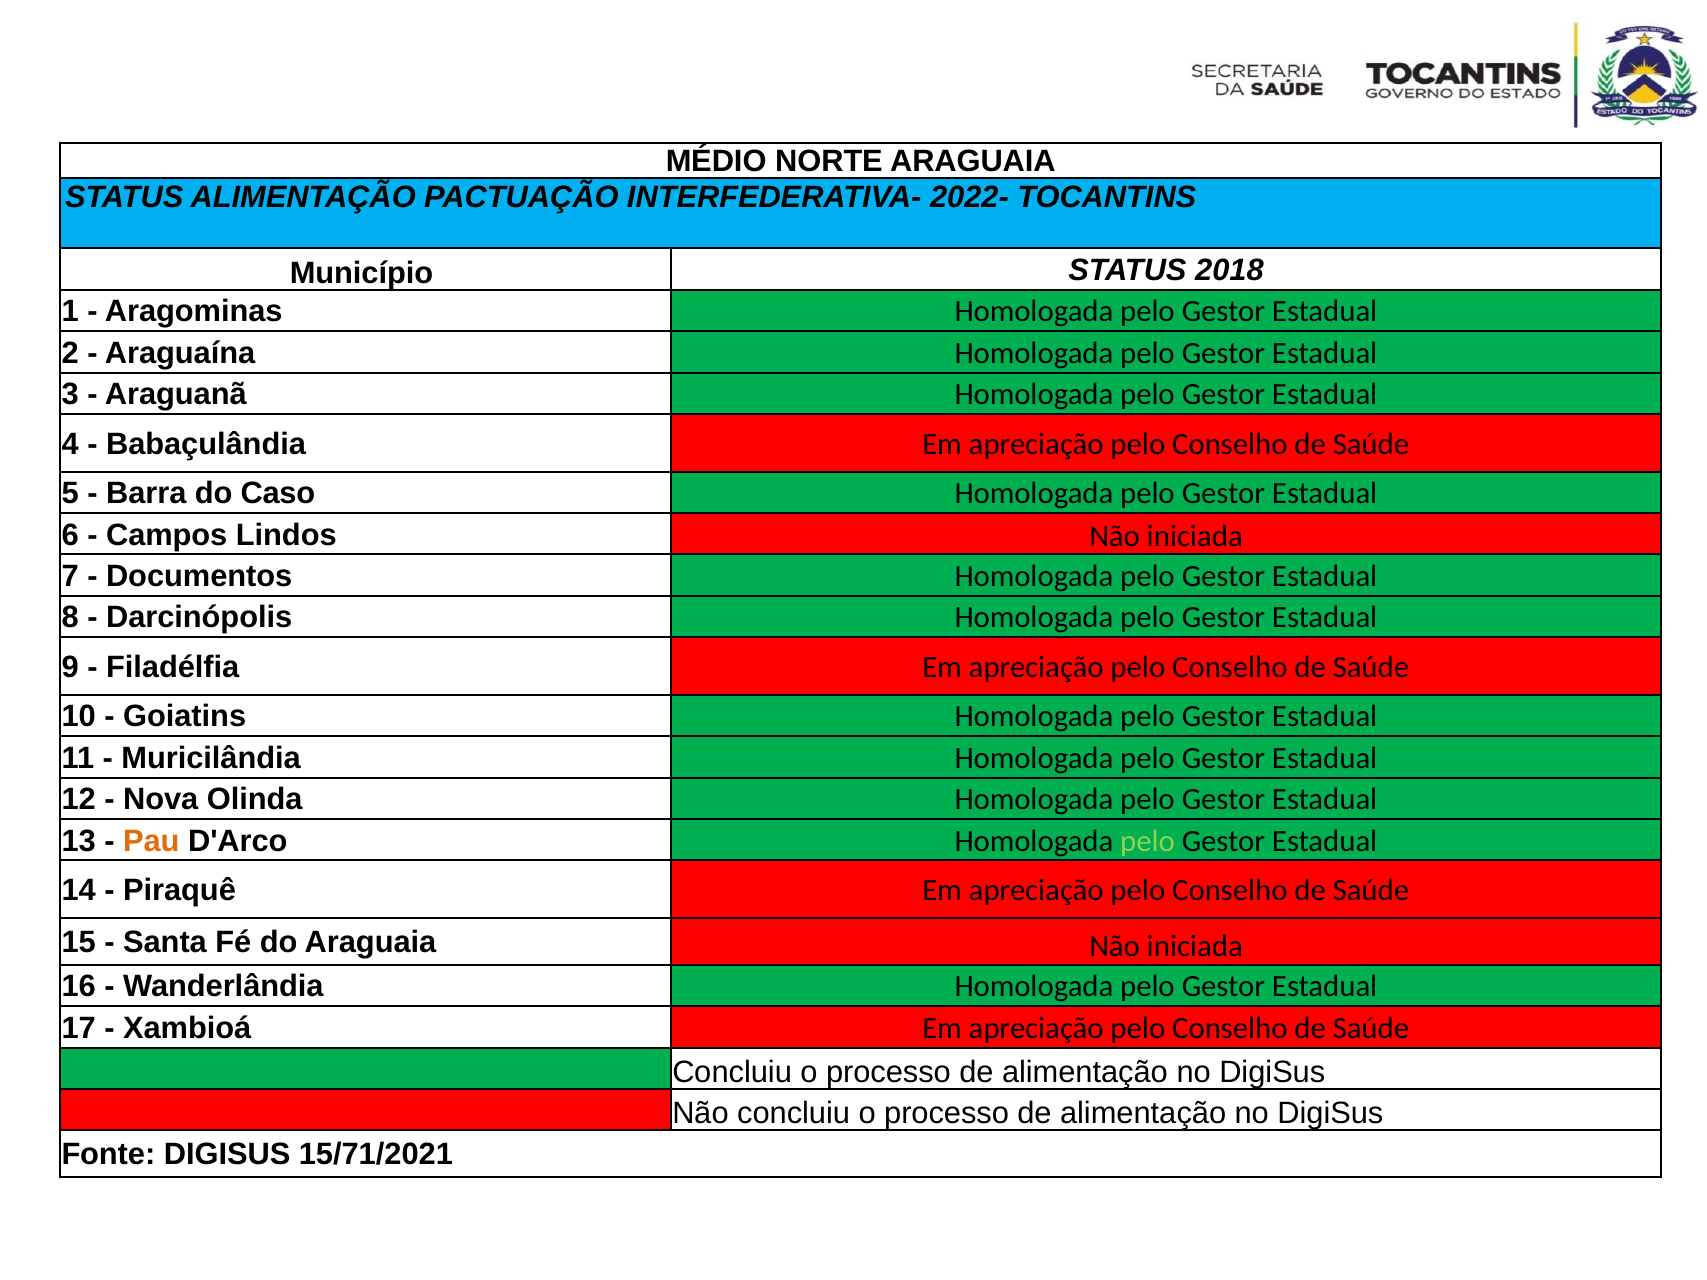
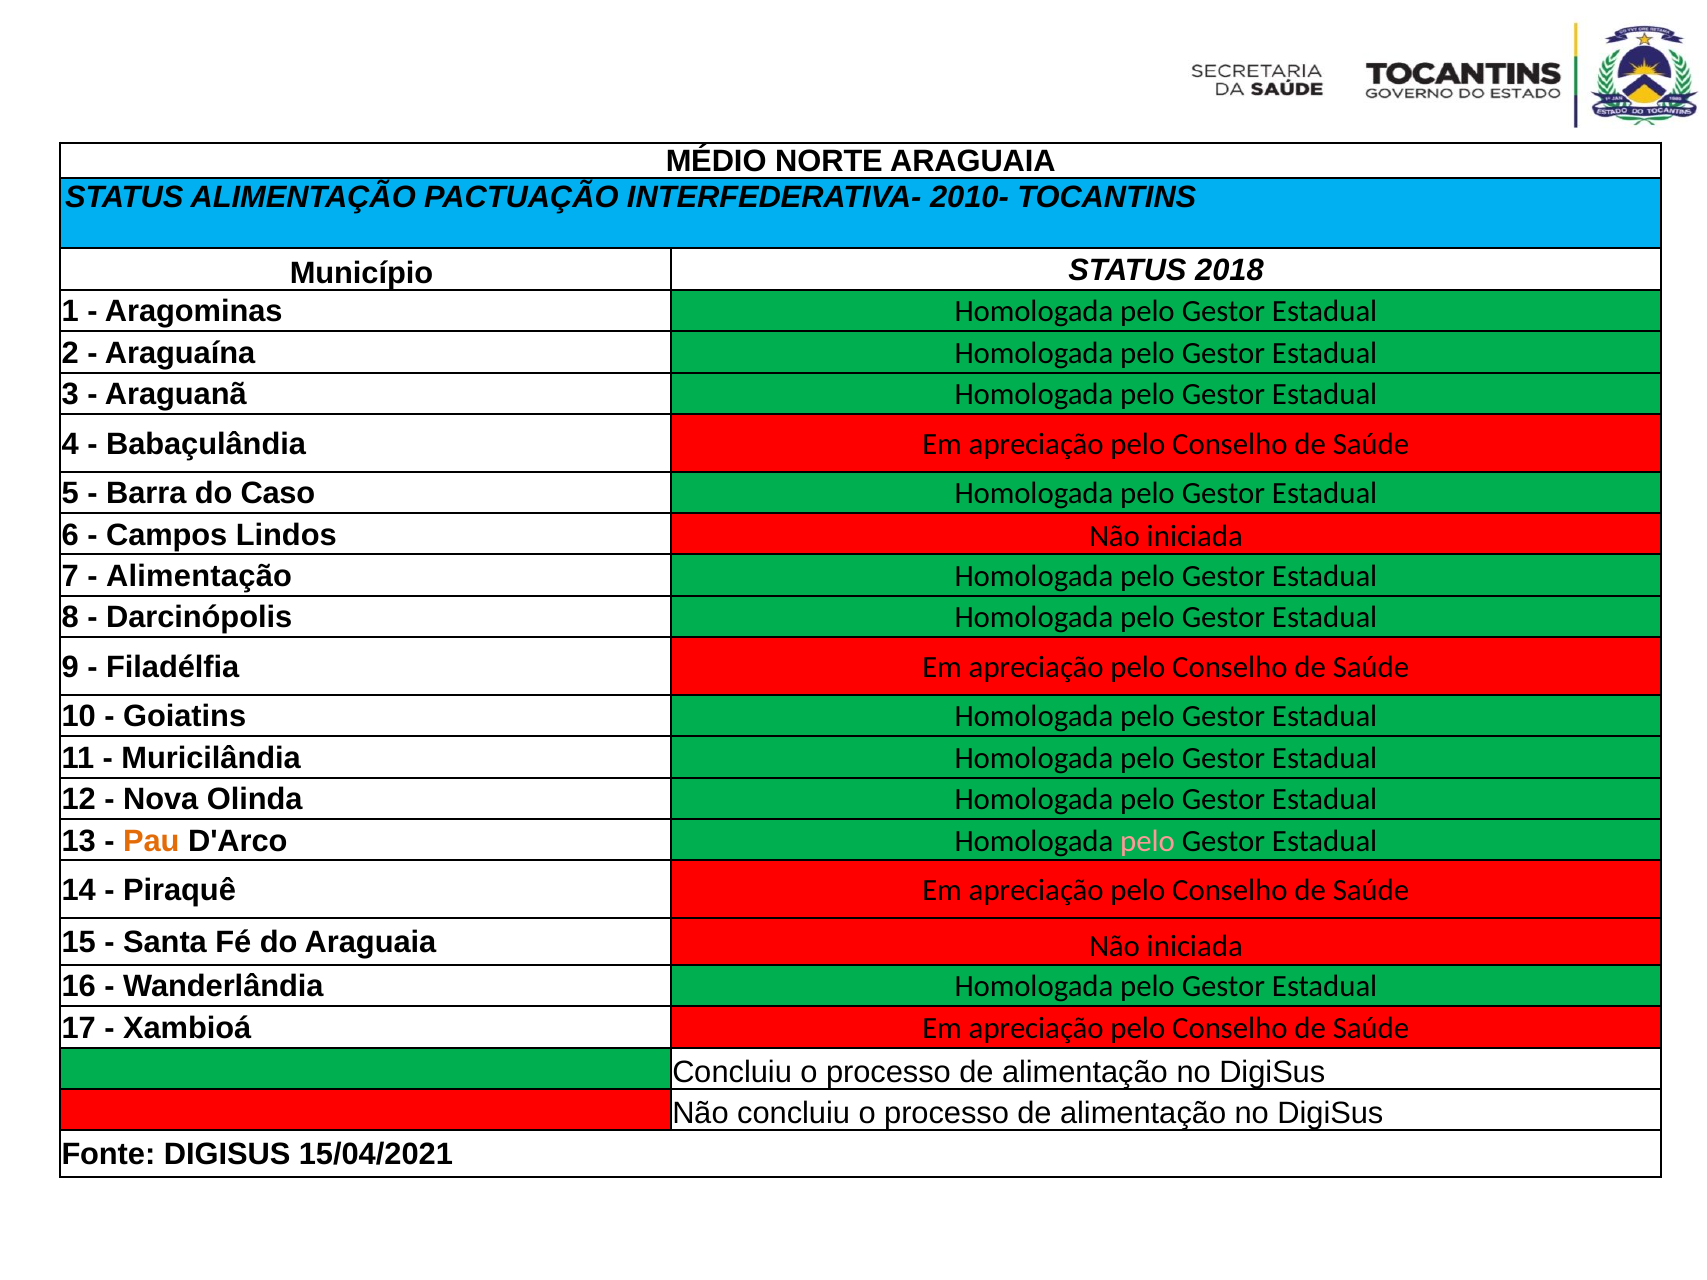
2022-: 2022- -> 2010-
Documentos at (199, 576): Documentos -> Alimentação
pelo at (1147, 841) colour: light green -> pink
15/71/2021: 15/71/2021 -> 15/04/2021
